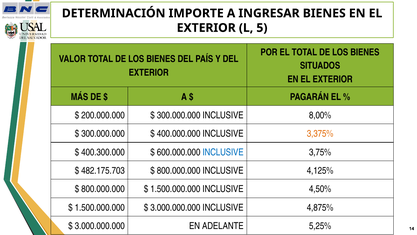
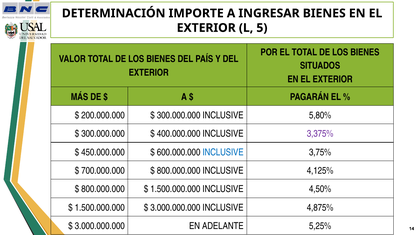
8,00%: 8,00% -> 5,80%
3,375% colour: orange -> purple
400.300.000: 400.300.000 -> 450.000.000
482.175.703: 482.175.703 -> 700.000.000
